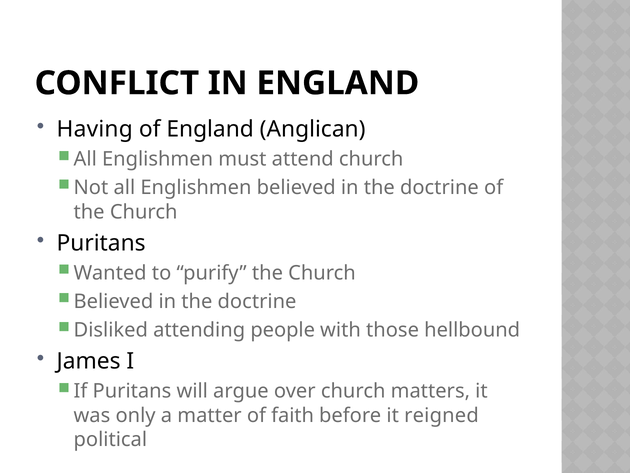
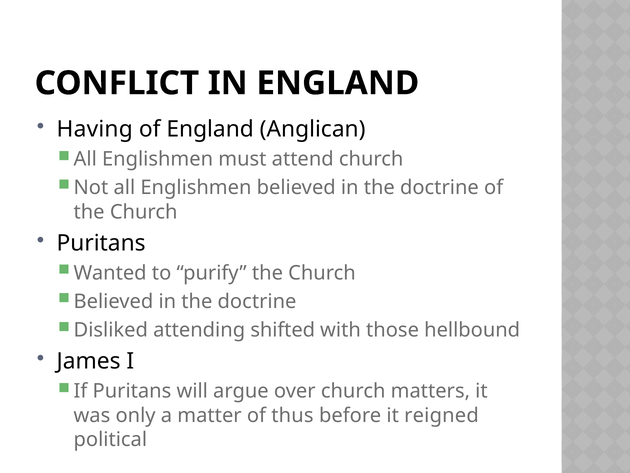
people: people -> shifted
faith: faith -> thus
